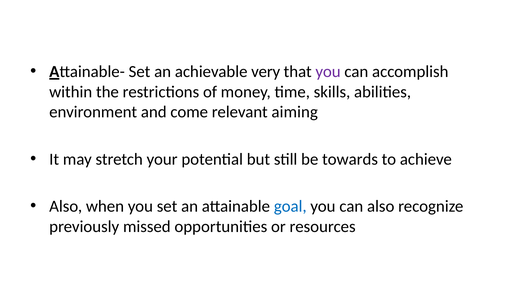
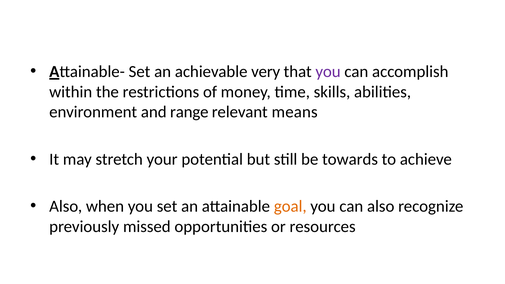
come: come -> range
aiming: aiming -> means
goal colour: blue -> orange
